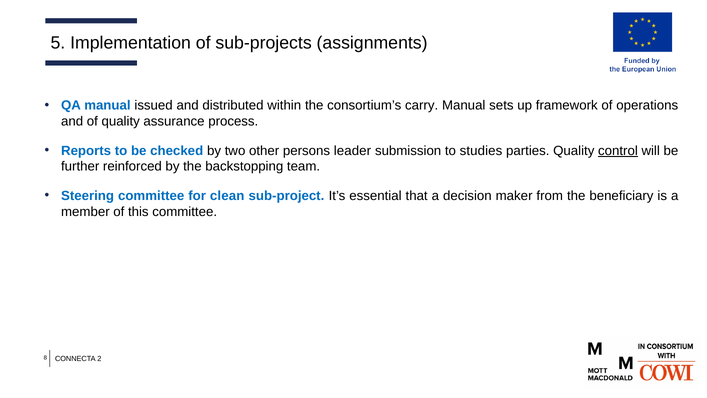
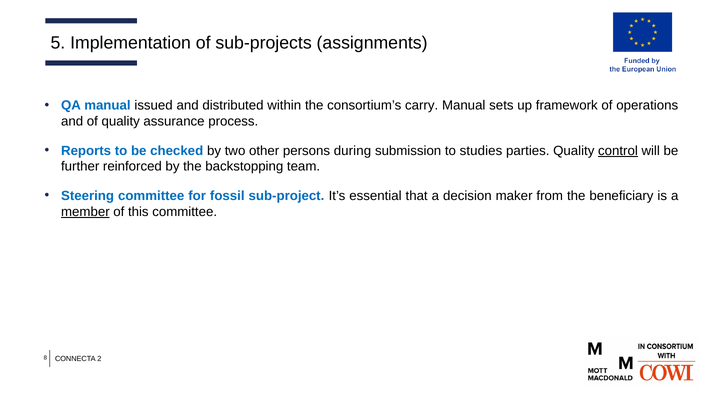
leader: leader -> during
clean: clean -> fossil
member underline: none -> present
